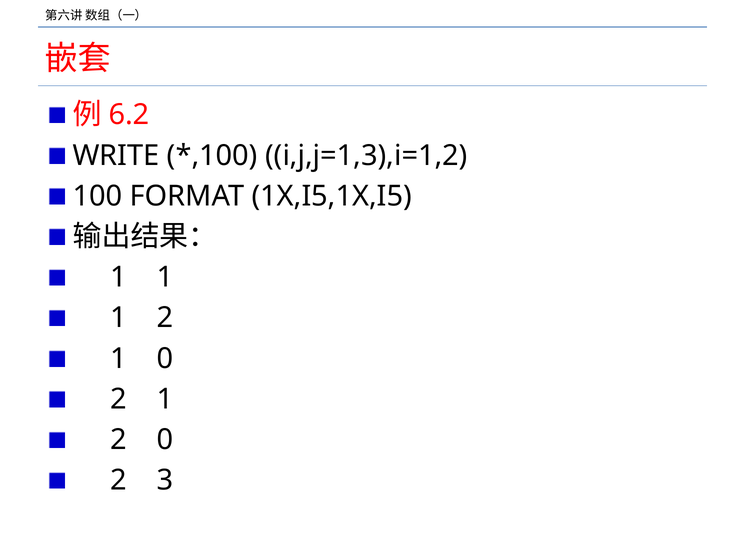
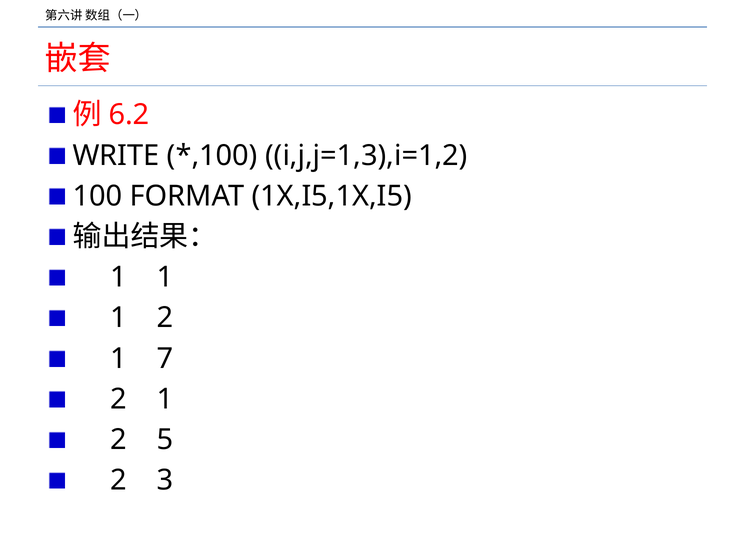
1 0: 0 -> 7
2 0: 0 -> 5
